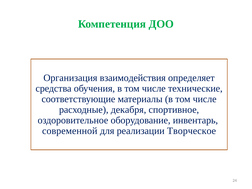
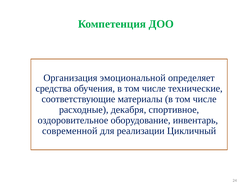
взаимодействия: взаимодействия -> эмоциональной
Творческое: Творческое -> Цикличный
